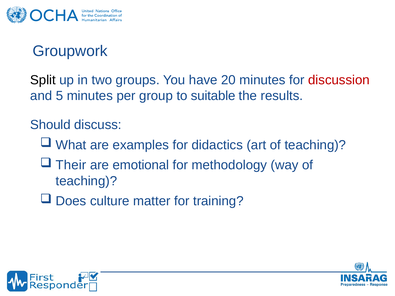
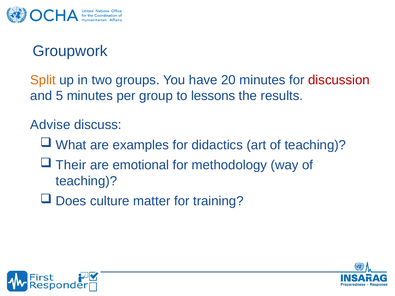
Split colour: black -> orange
suitable: suitable -> lessons
Should: Should -> Advise
